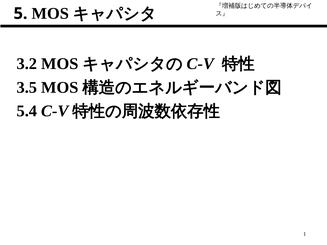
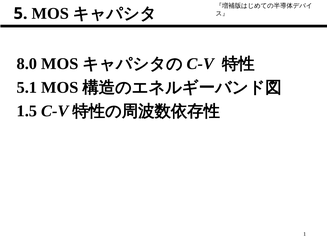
3.2: 3.2 -> 8.0
3.5: 3.5 -> 5.1
5.4: 5.4 -> 1.5
